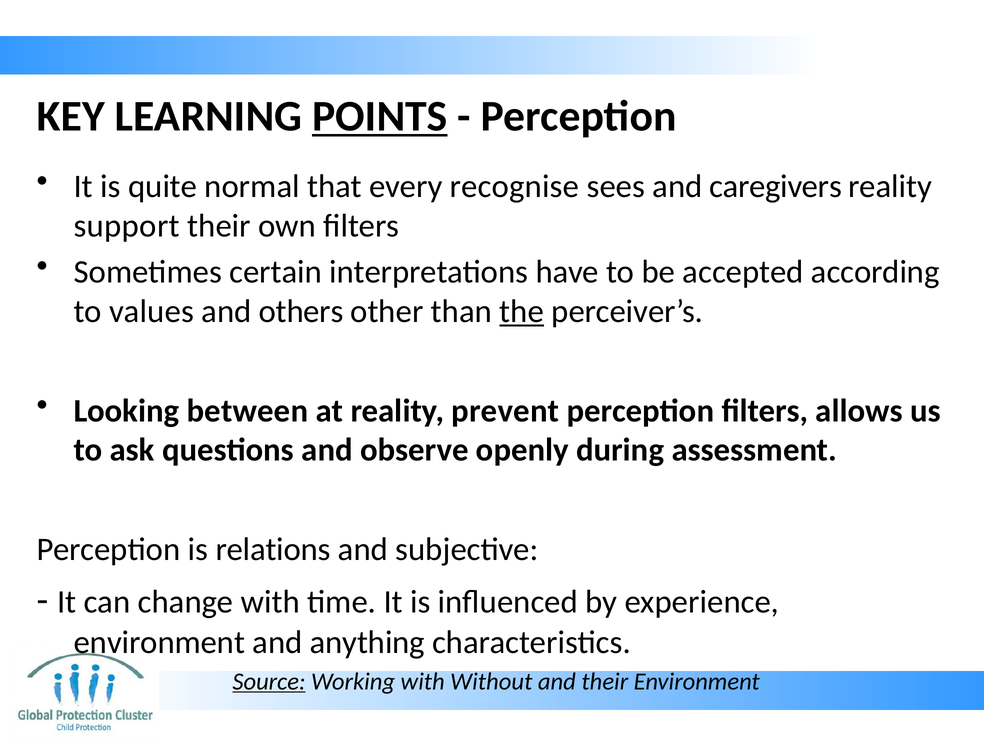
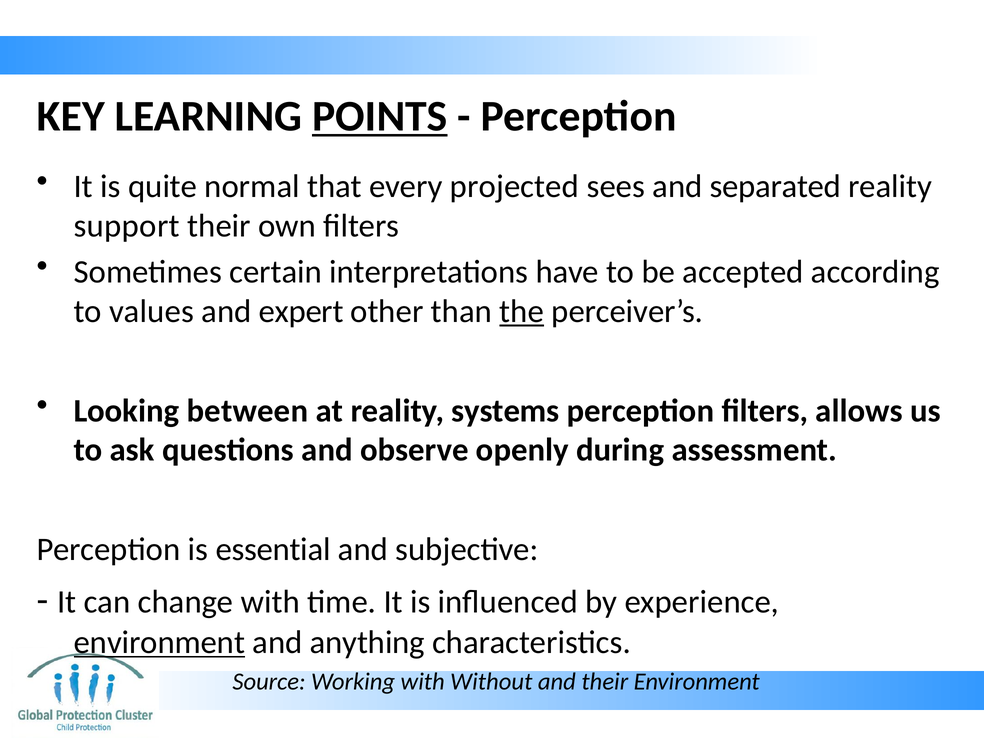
recognise: recognise -> projected
caregivers: caregivers -> separated
others: others -> expert
prevent: prevent -> systems
relations: relations -> essential
environment at (159, 643) underline: none -> present
Source underline: present -> none
